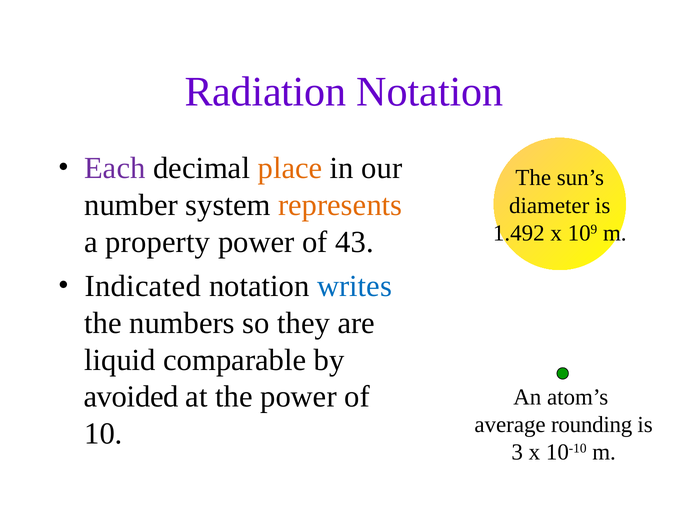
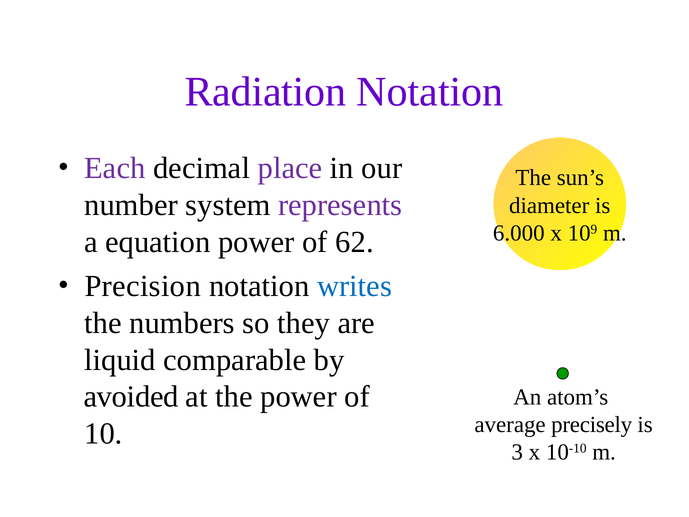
place colour: orange -> purple
represents colour: orange -> purple
1.492: 1.492 -> 6.000
property: property -> equation
43: 43 -> 62
Indicated: Indicated -> Precision
rounding: rounding -> precisely
